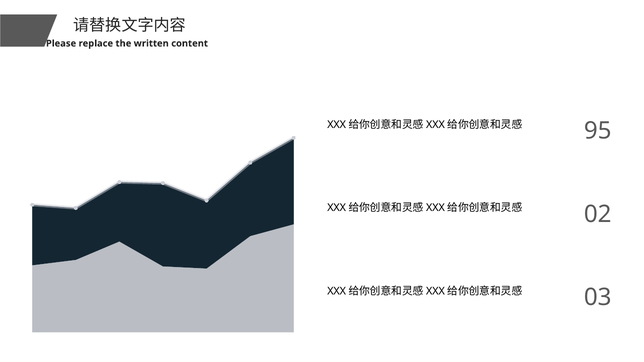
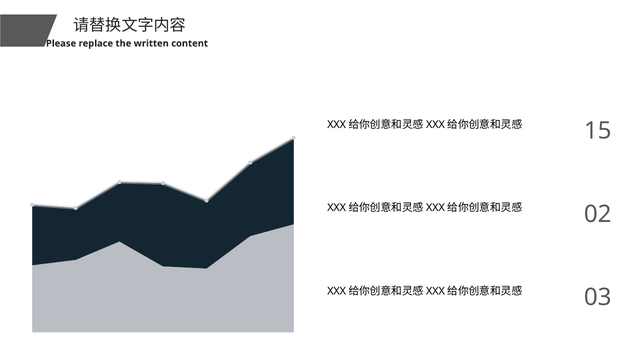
95: 95 -> 15
